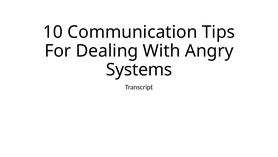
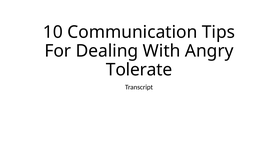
Systems: Systems -> Tolerate
